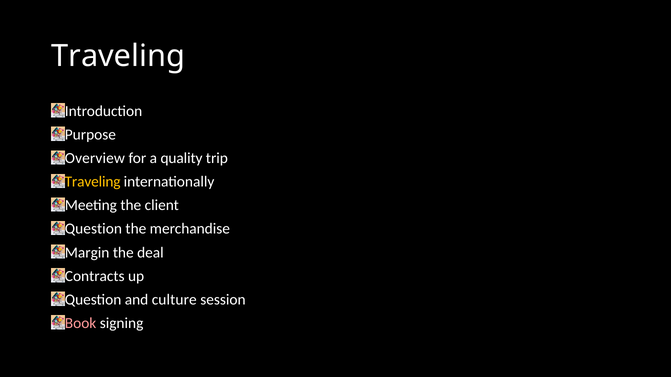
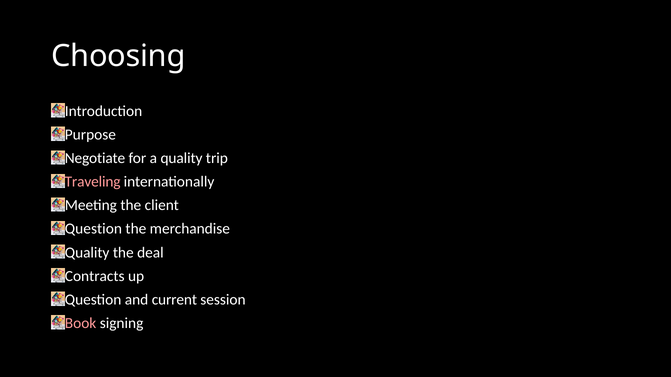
Traveling at (118, 56): Traveling -> Choosing
Overview: Overview -> Negotiate
Traveling at (93, 182) colour: yellow -> pink
Margin at (87, 253): Margin -> Quality
culture: culture -> current
